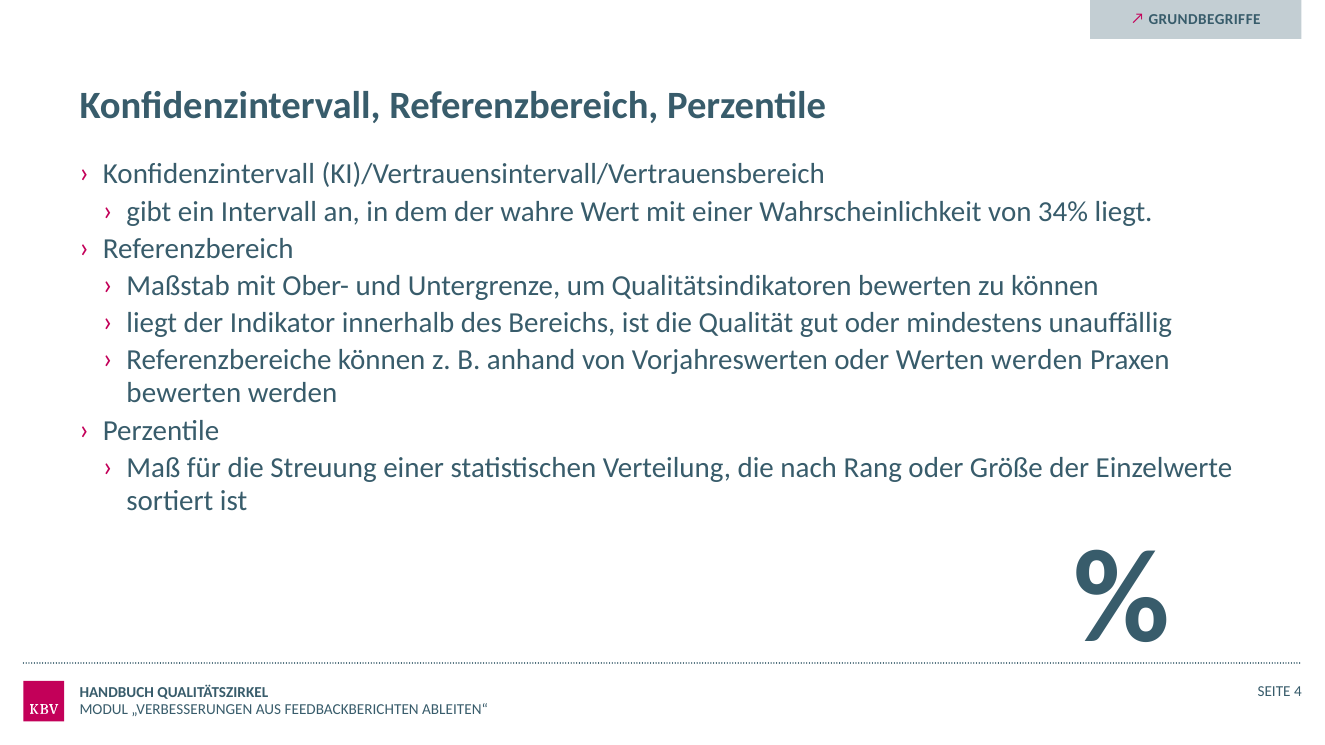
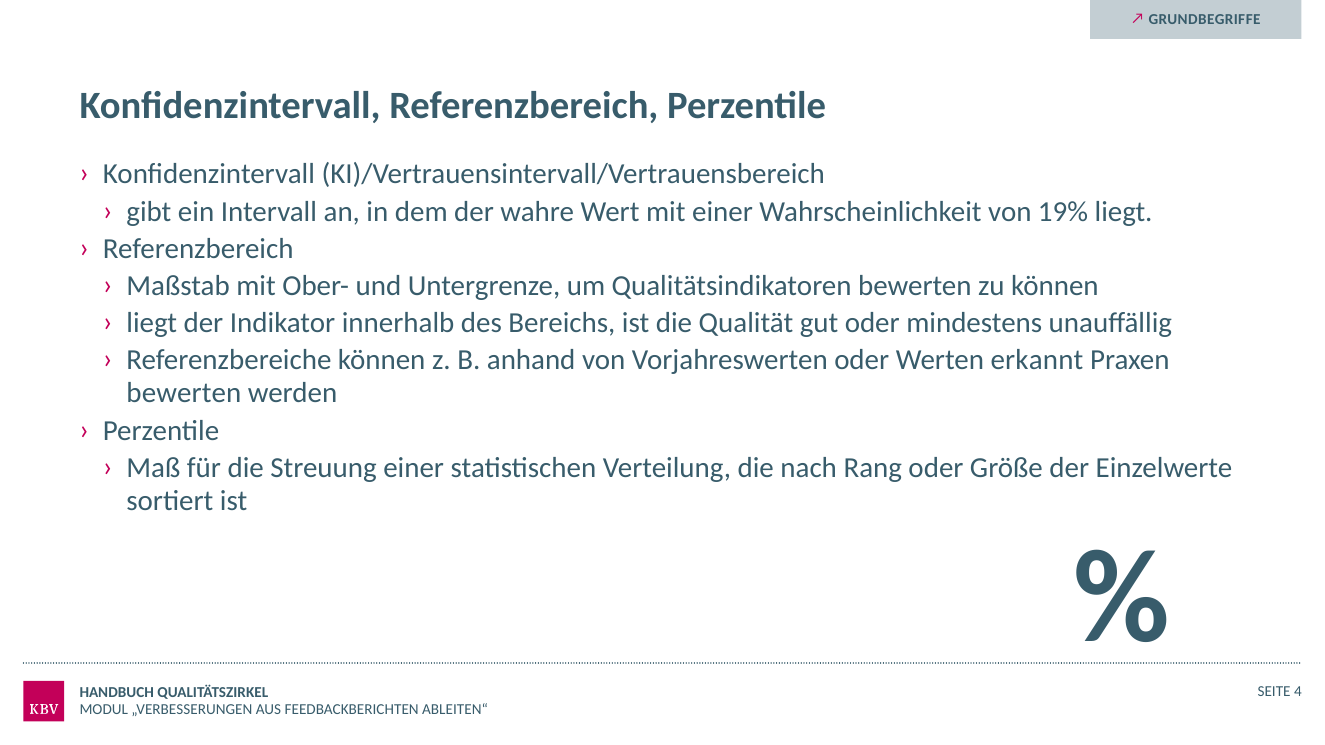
34%: 34% -> 19%
Werten werden: werden -> erkannt
